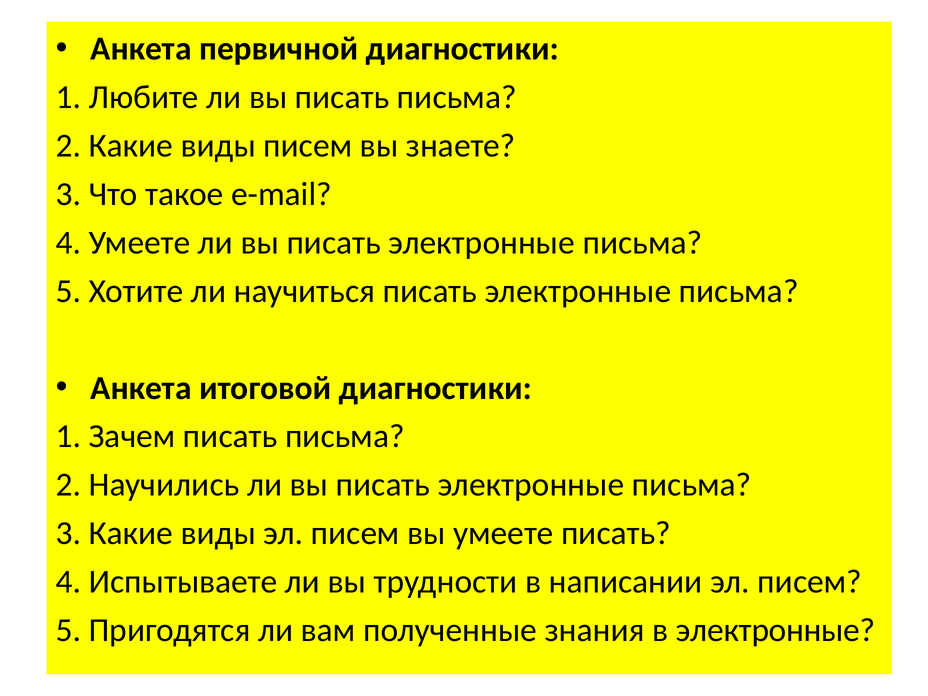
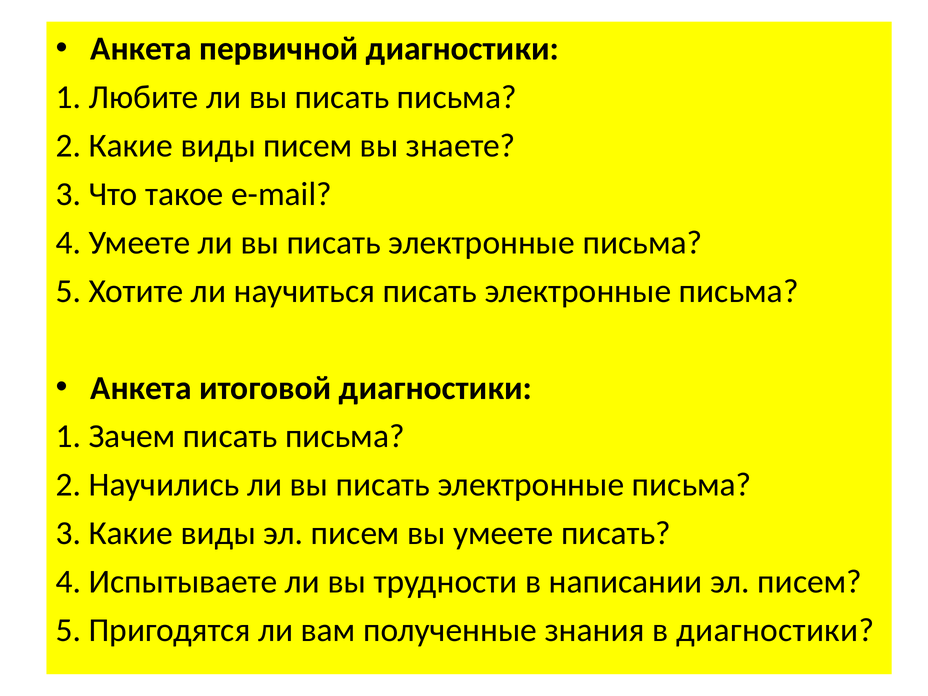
в электронные: электронные -> диагностики
